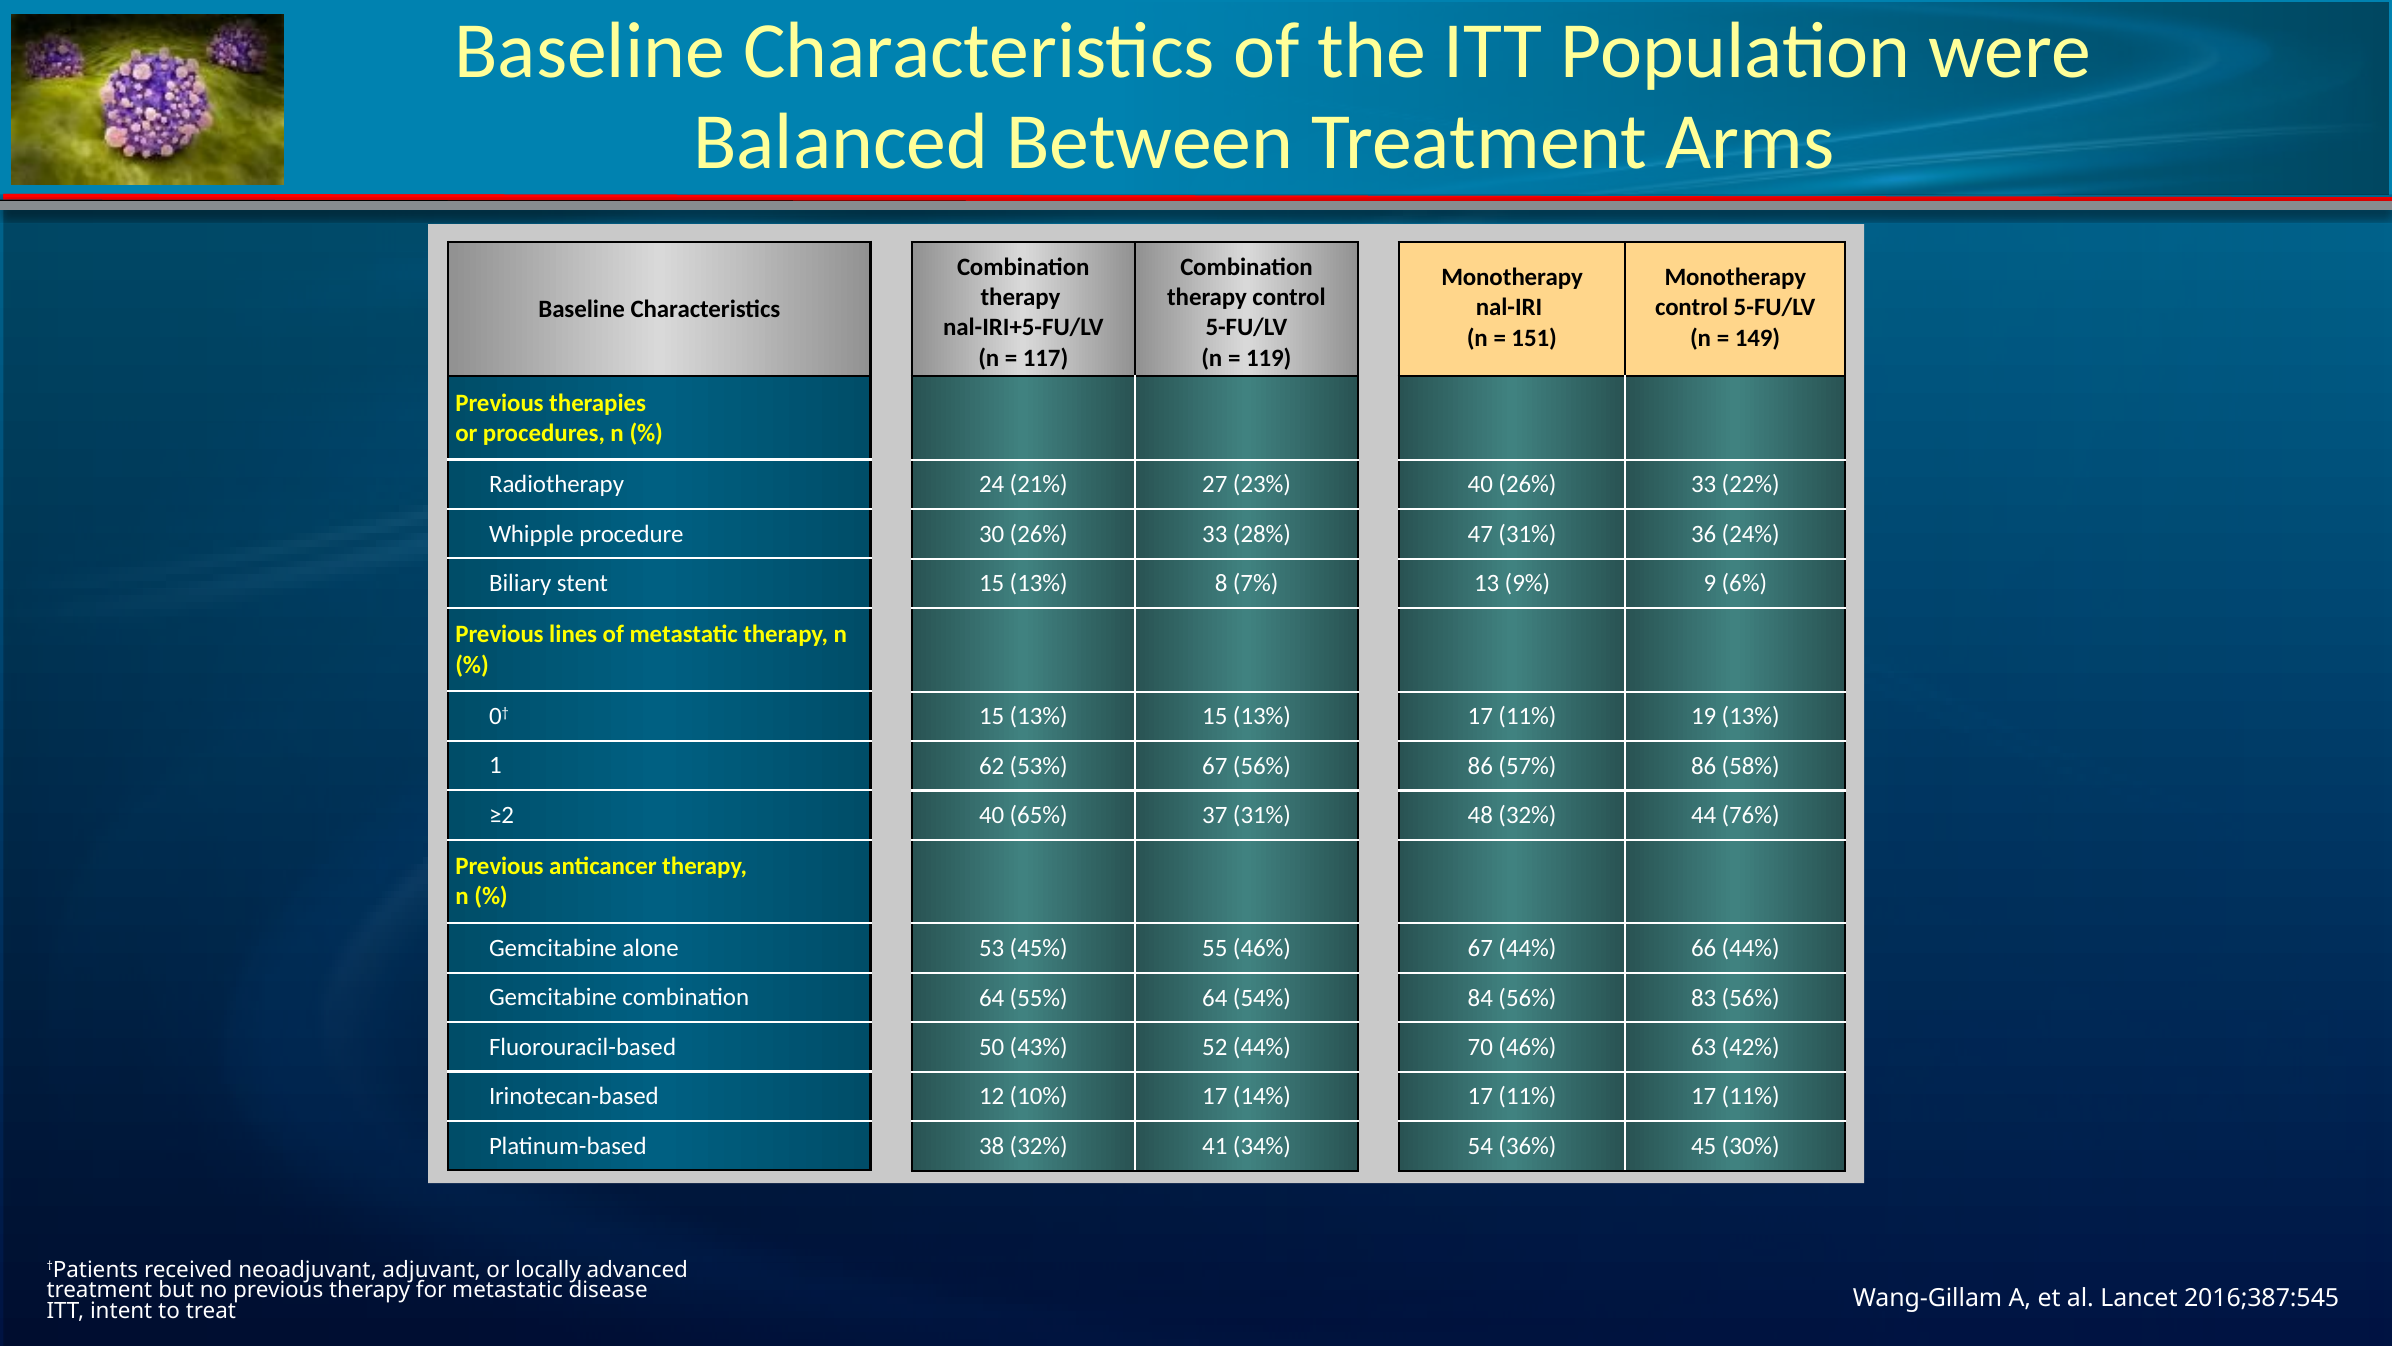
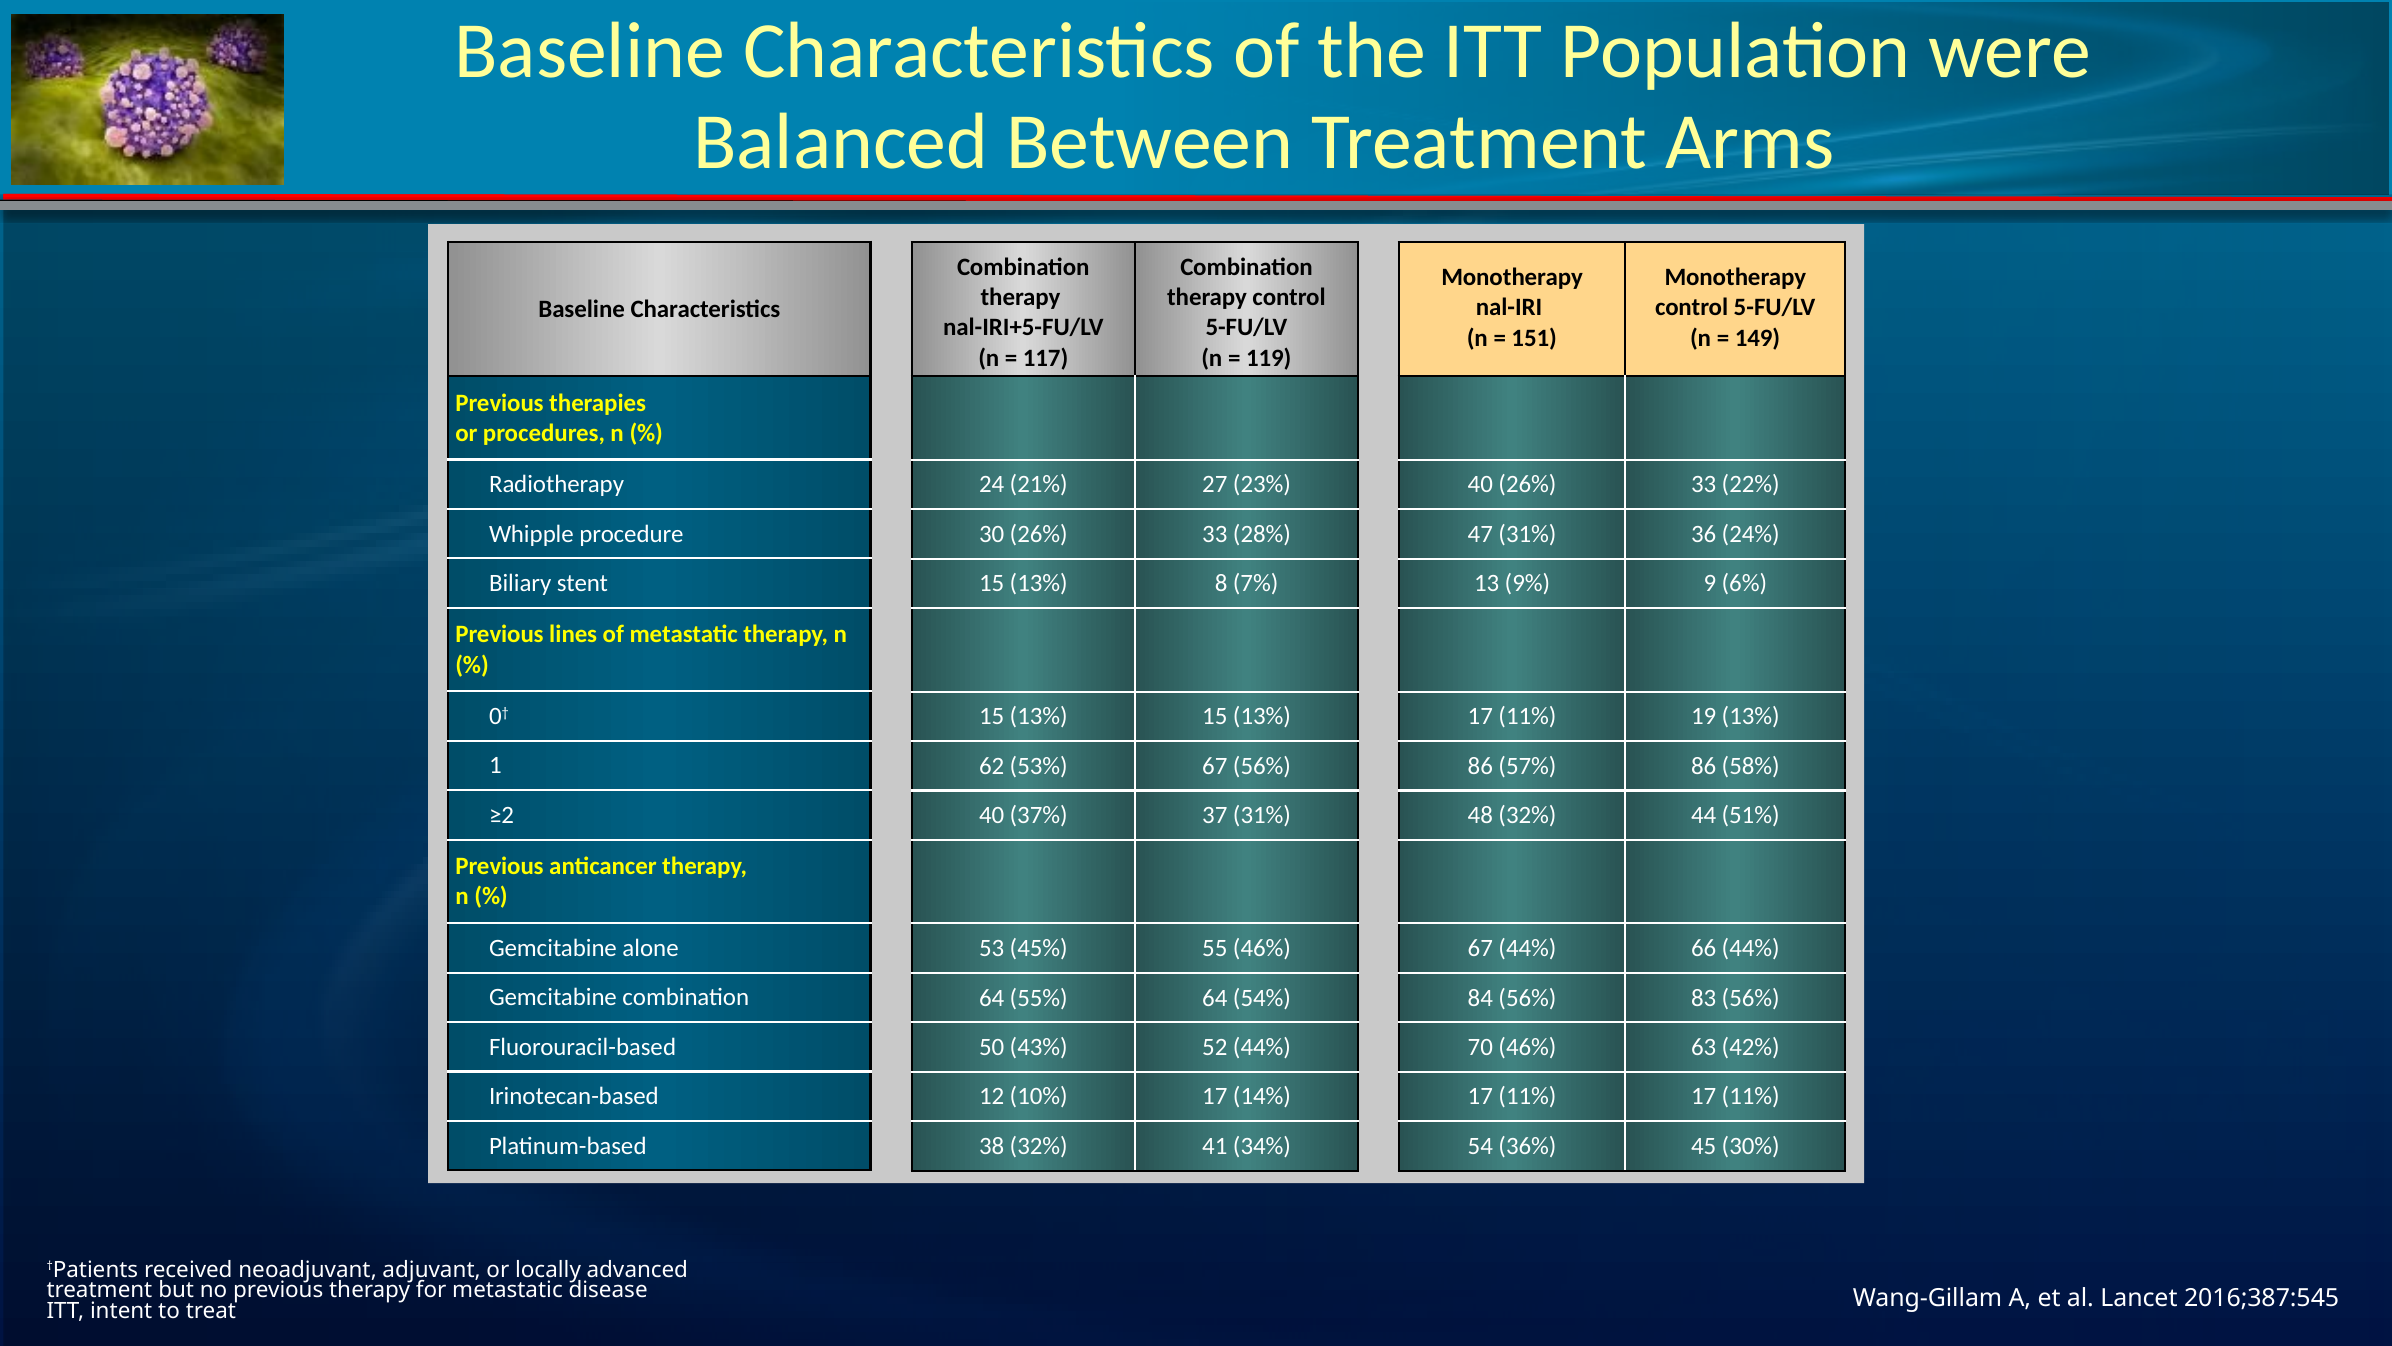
65%: 65% -> 37%
76%: 76% -> 51%
